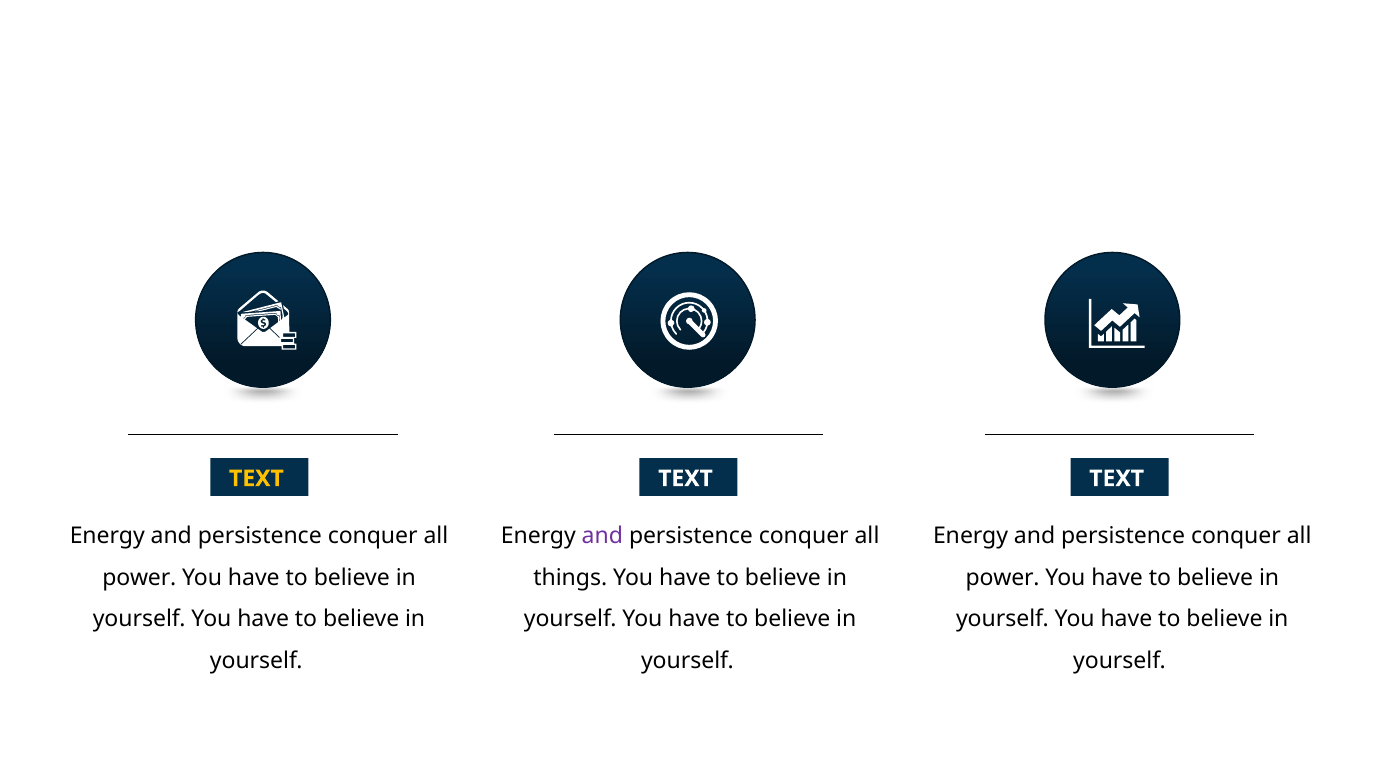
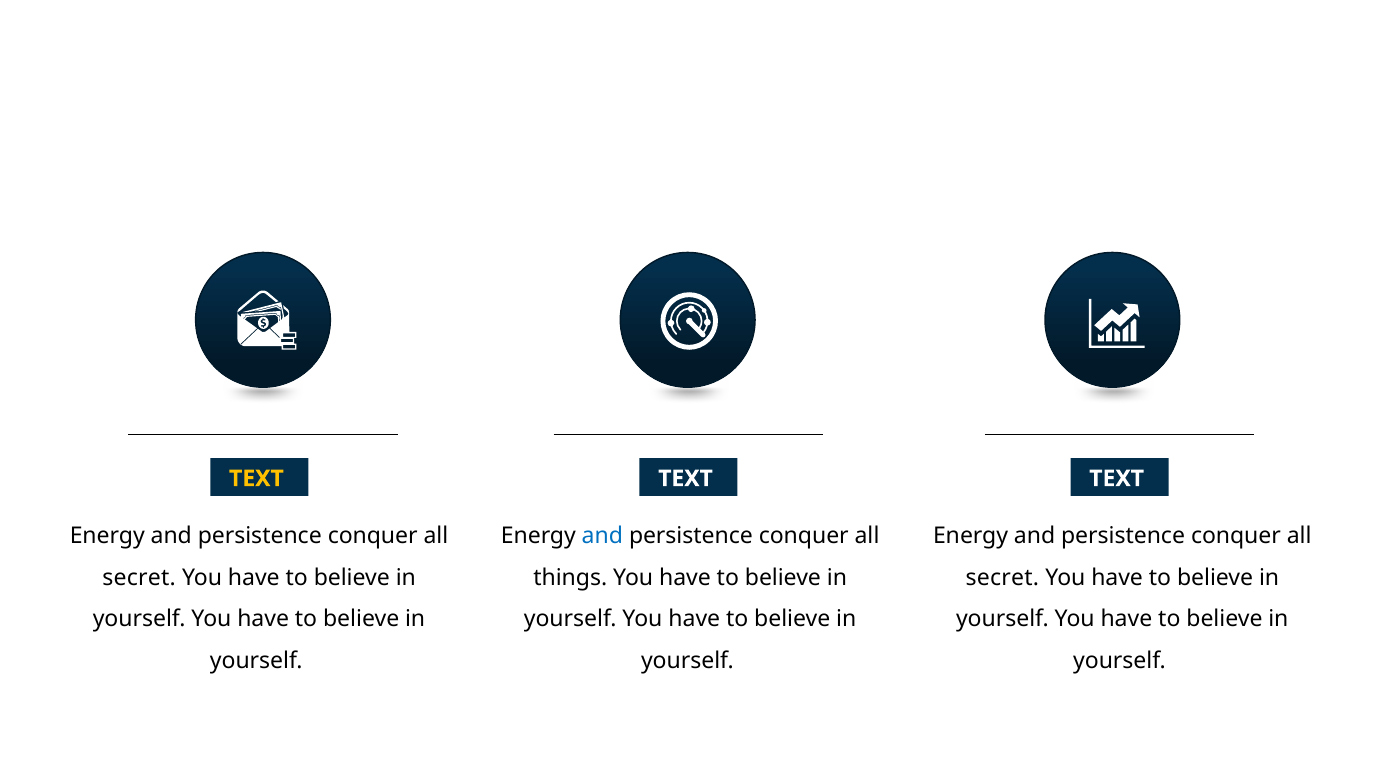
and at (602, 536) colour: purple -> blue
power at (139, 578): power -> secret
power at (1003, 578): power -> secret
